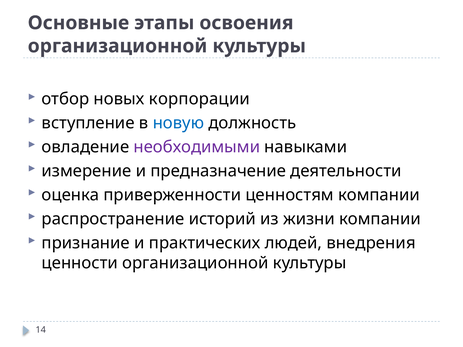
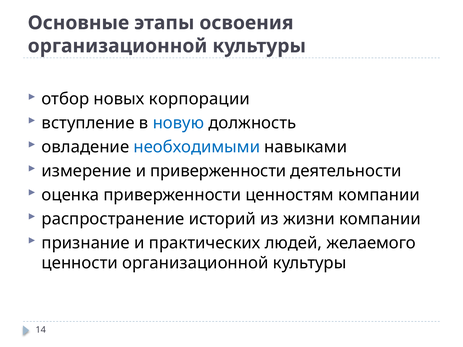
необходимыми colour: purple -> blue
и предназначение: предназначение -> приверженности
внедрения: внедрения -> желаемого
